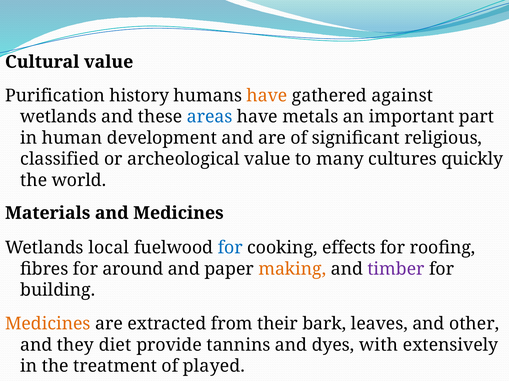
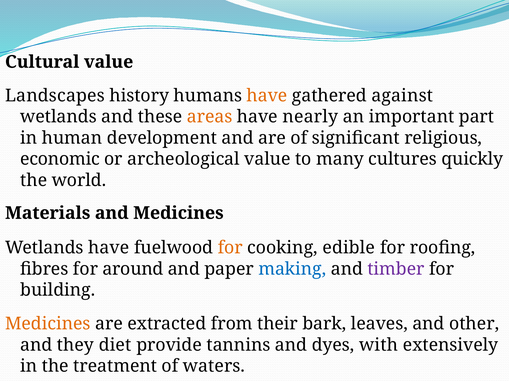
Purification: Purification -> Landscapes
areas colour: blue -> orange
metals: metals -> nearly
classified: classified -> economic
Wetlands local: local -> have
for at (230, 248) colour: blue -> orange
effects: effects -> edible
making colour: orange -> blue
played: played -> waters
